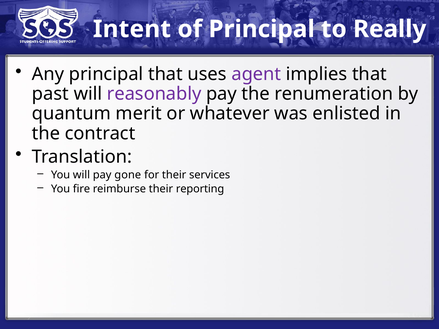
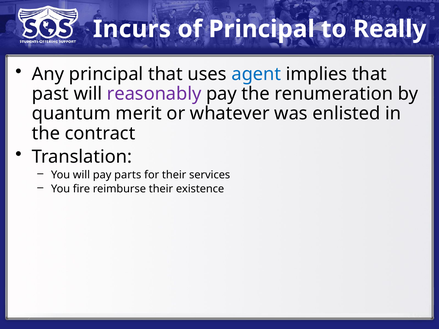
Intent: Intent -> Incurs
agent colour: purple -> blue
gone: gone -> parts
reporting: reporting -> existence
